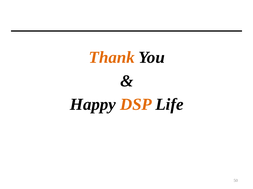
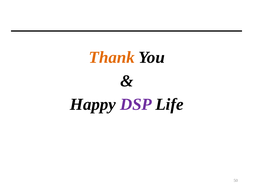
DSP colour: orange -> purple
